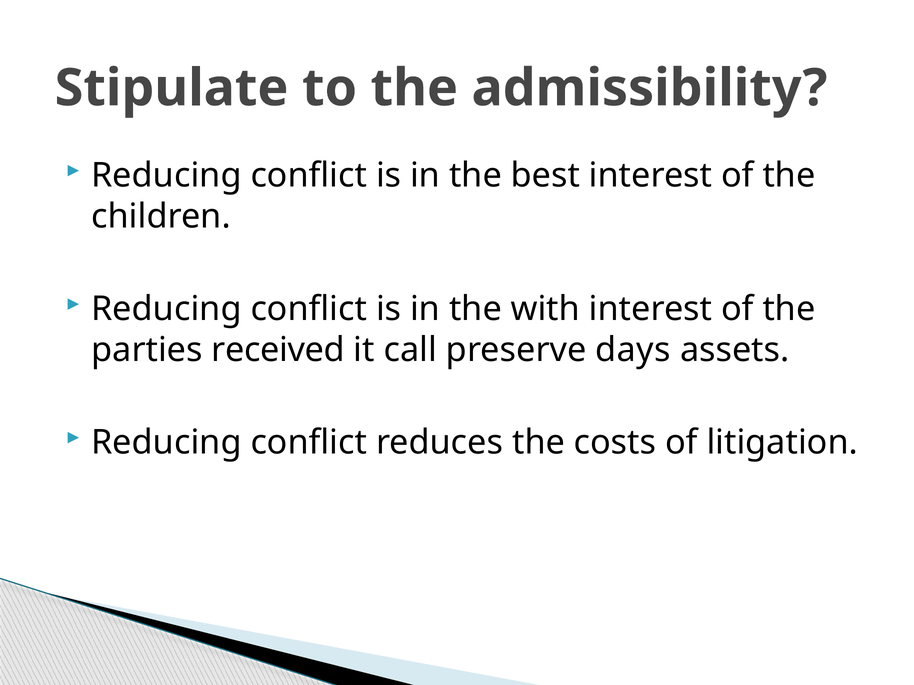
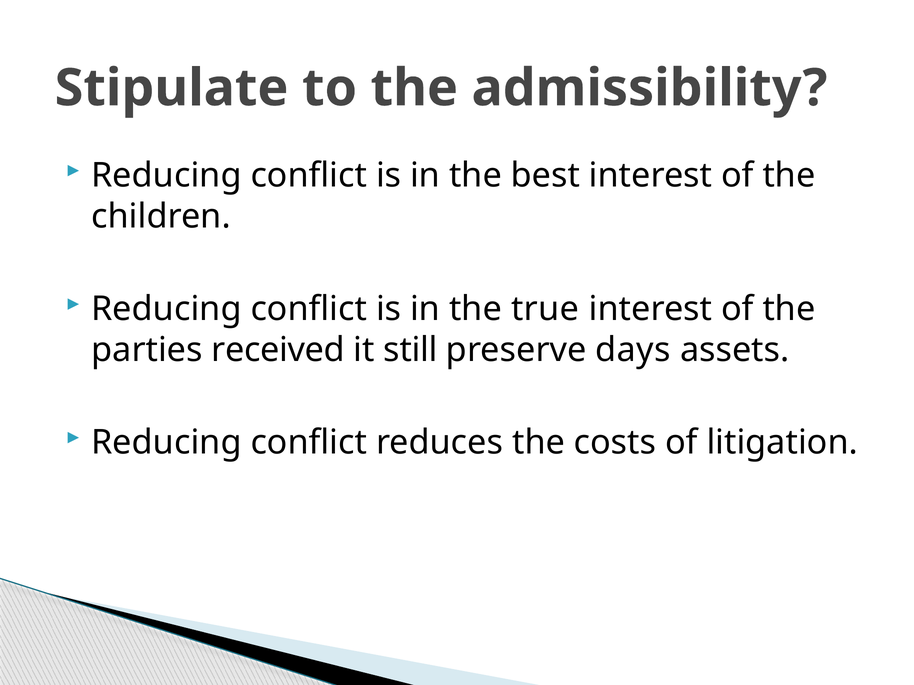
with: with -> true
call: call -> still
